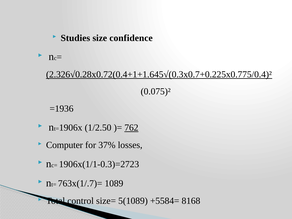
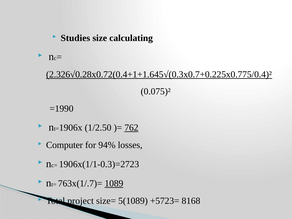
confidence: confidence -> calculating
=1936: =1936 -> =1990
37%: 37% -> 94%
1089 underline: none -> present
control: control -> project
+5584=: +5584= -> +5723=
